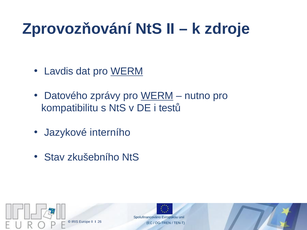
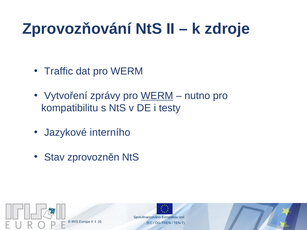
Lavdis: Lavdis -> Traffic
WERM at (127, 71) underline: present -> none
Datového: Datového -> Vytvoření
testů: testů -> testy
zkušebního: zkušebního -> zprovozněn
